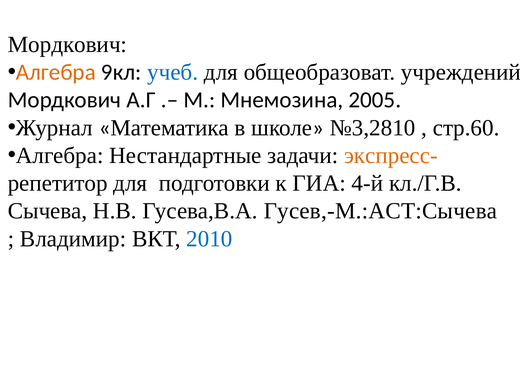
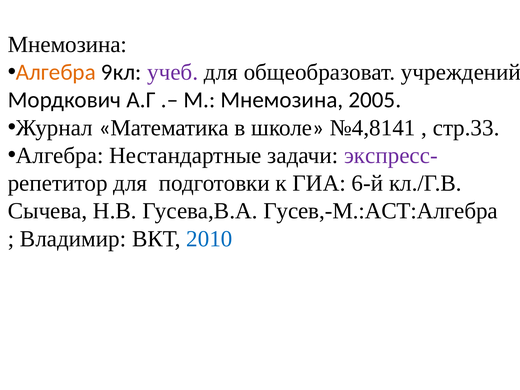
Мордкович at (67, 45): Мордкович -> Мнемозина
учеб colour: blue -> purple
№3,2810: №3,2810 -> №4,8141
стр.60: стр.60 -> стр.33
экспресс- colour: orange -> purple
4-й: 4-й -> 6-й
Гусев,-М.:АСТ:Сычева: Гусев,-М.:АСТ:Сычева -> Гусев,-М.:АСТ:Алгебра
